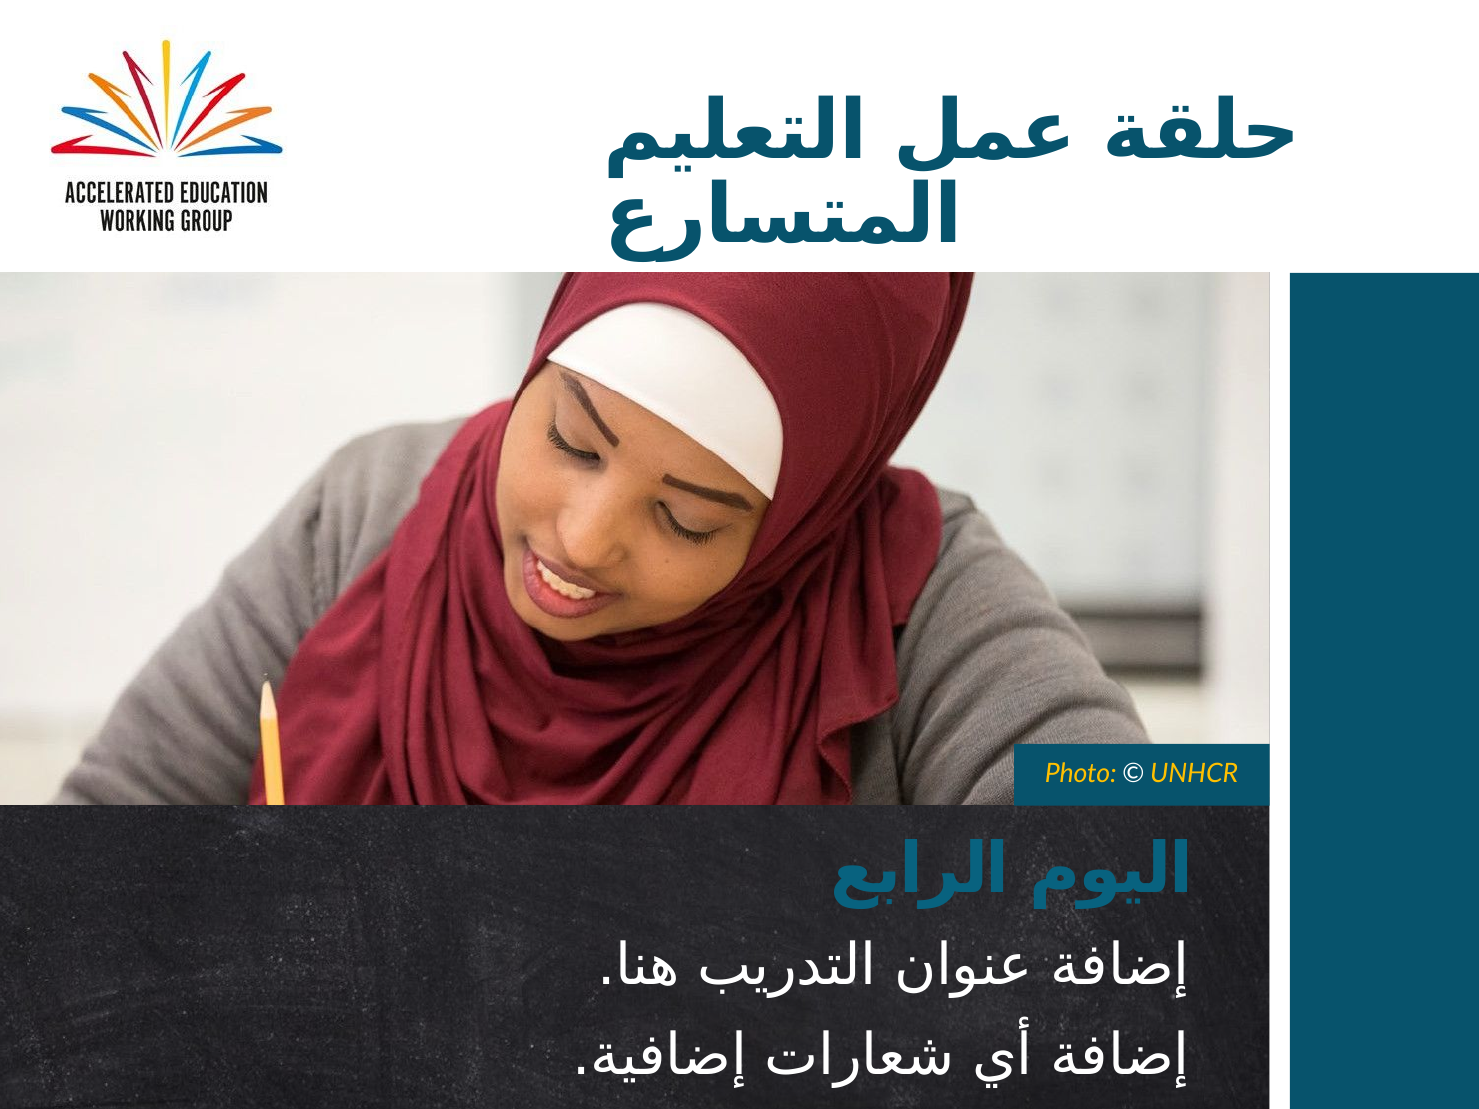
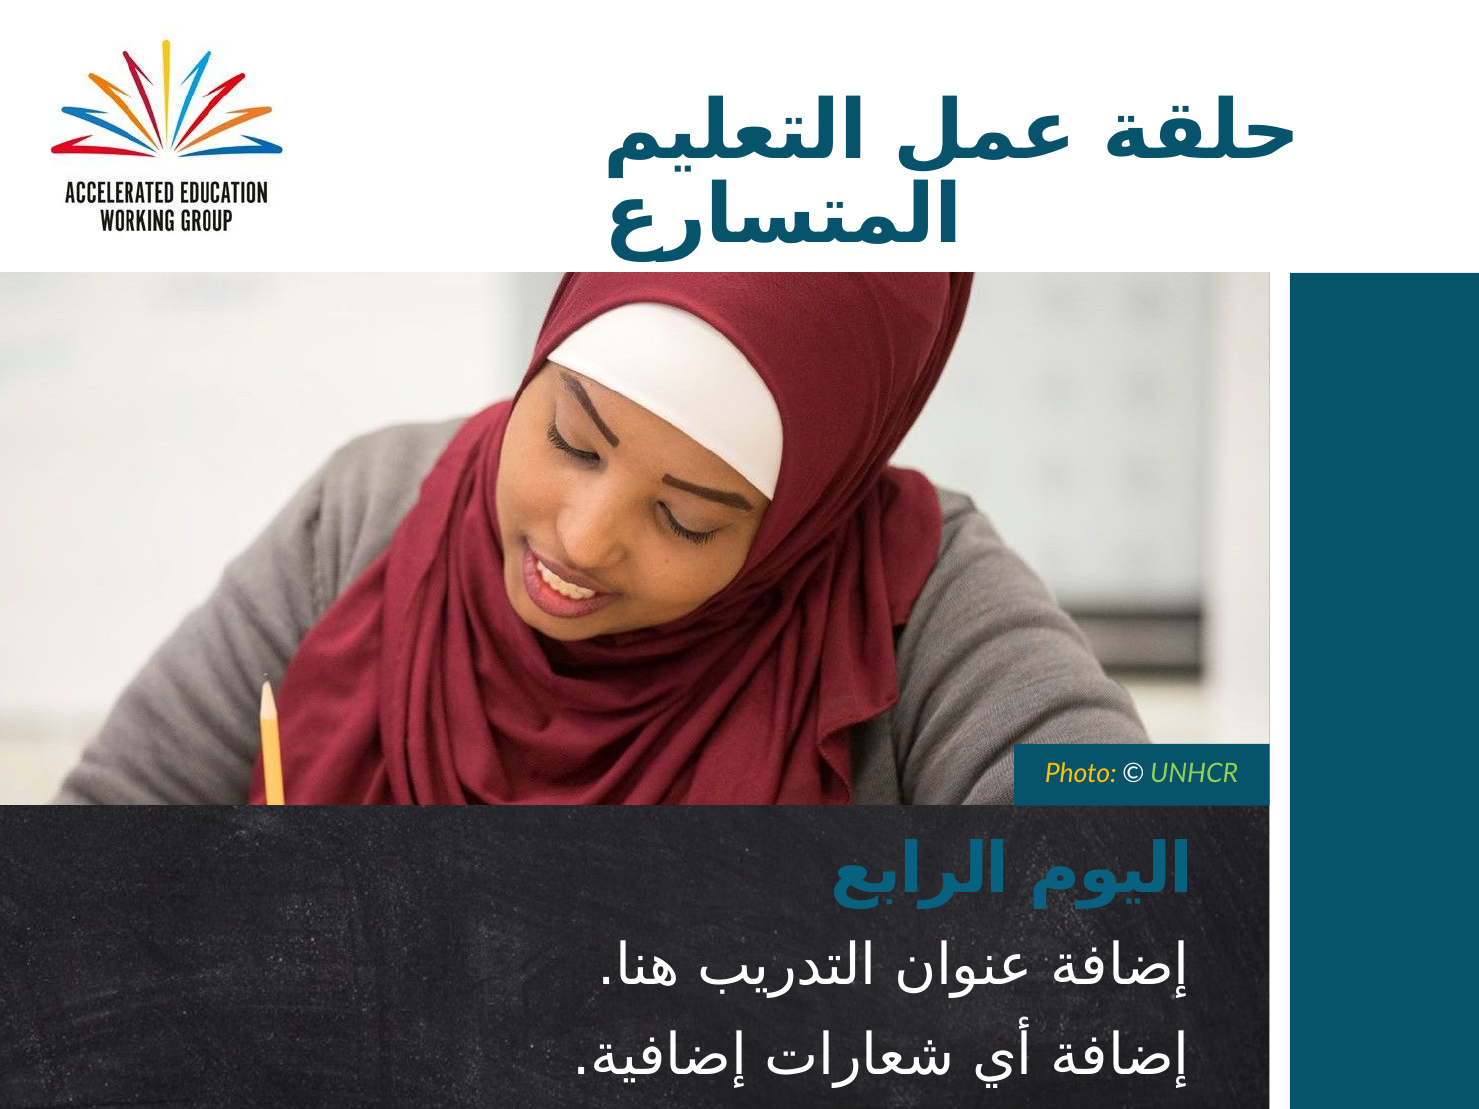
UNHCR colour: yellow -> light green
